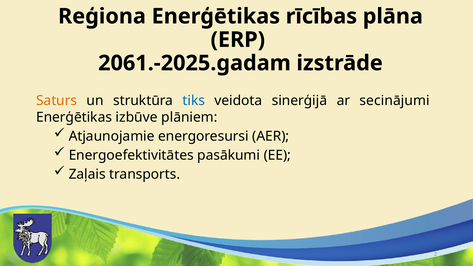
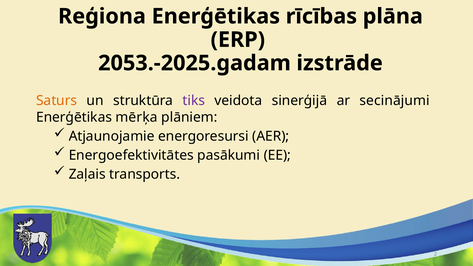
2061.-2025.gadam: 2061.-2025.gadam -> 2053.-2025.gadam
tiks colour: blue -> purple
izbūve: izbūve -> mērķa
